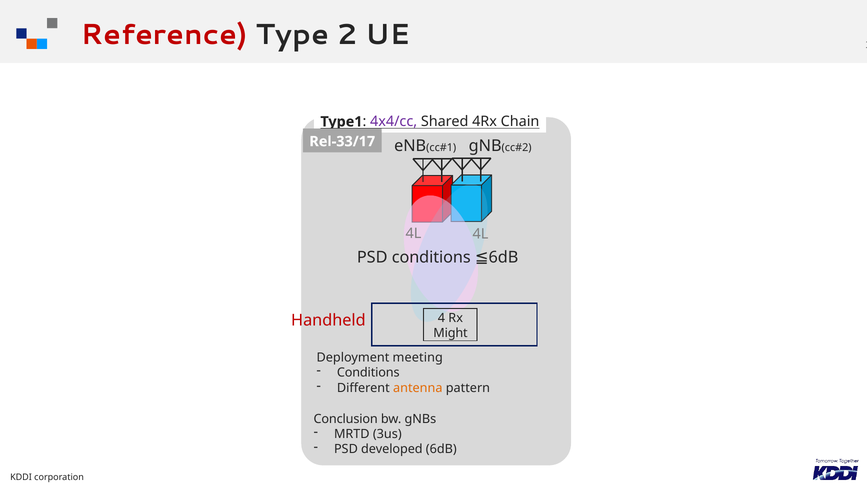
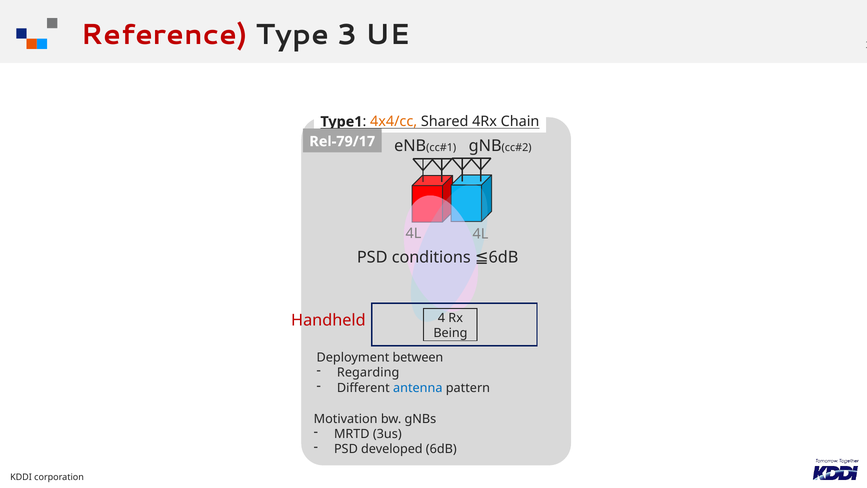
2: 2 -> 3
4x4/cc colour: purple -> orange
Rel-33/17: Rel-33/17 -> Rel-79/17
Might: Might -> Being
meeting: meeting -> between
Conditions at (368, 373): Conditions -> Regarding
antenna colour: orange -> blue
Conclusion: Conclusion -> Motivation
